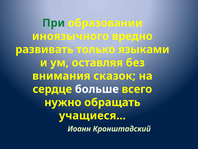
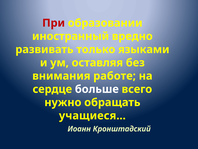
При colour: green -> red
иноязычного: иноязычного -> иностранный
сказок: сказок -> работе
